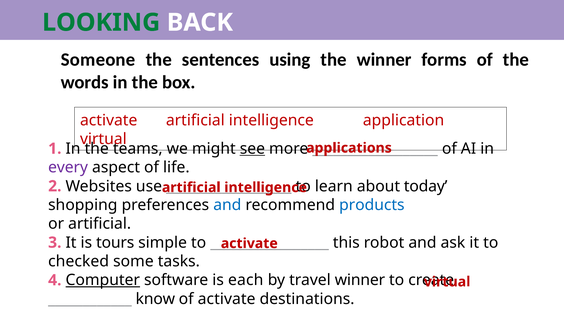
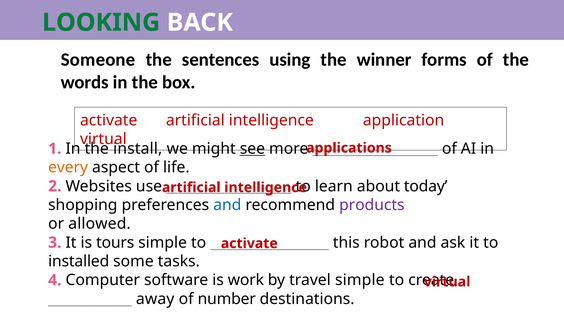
teams: teams -> install
every colour: purple -> orange
products colour: blue -> purple
or artificial: artificial -> allowed
checked: checked -> installed
Computer underline: present -> none
each: each -> work
travel winner: winner -> simple
know: know -> away
of activate: activate -> number
